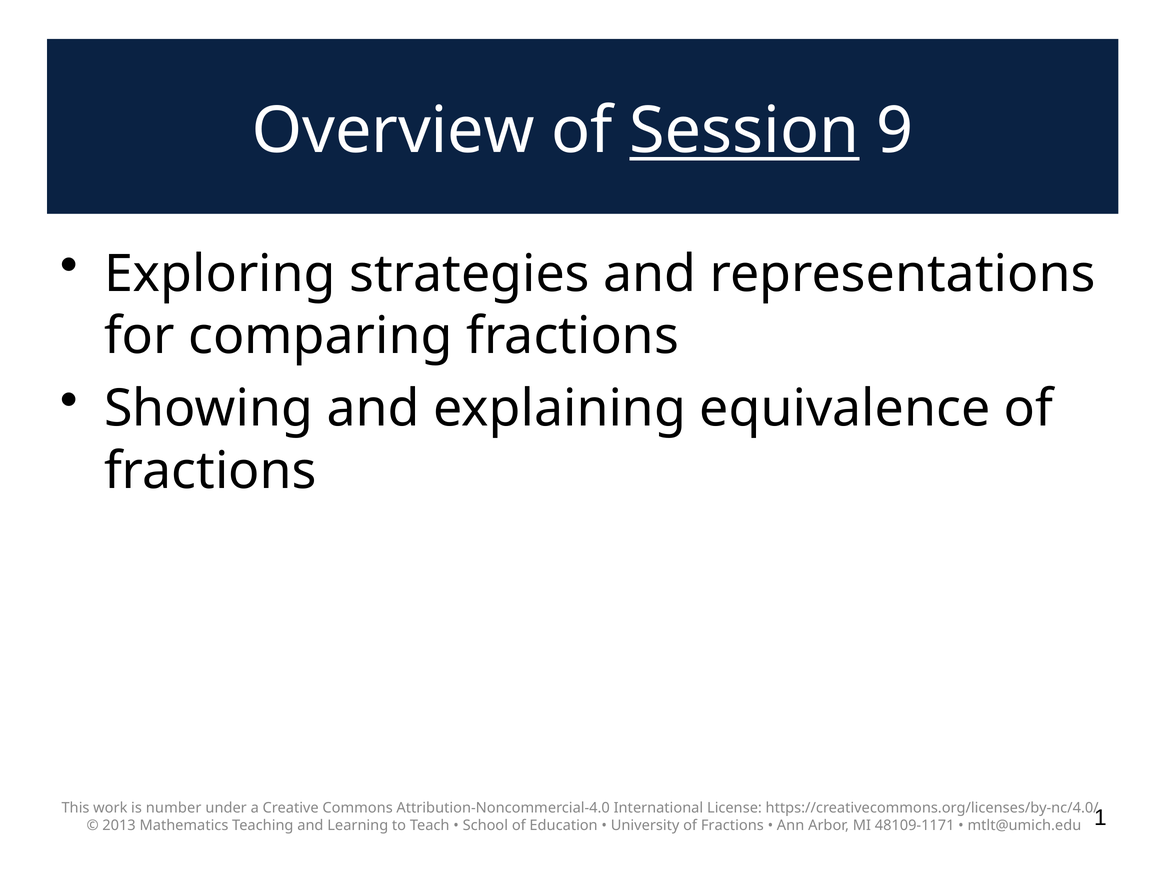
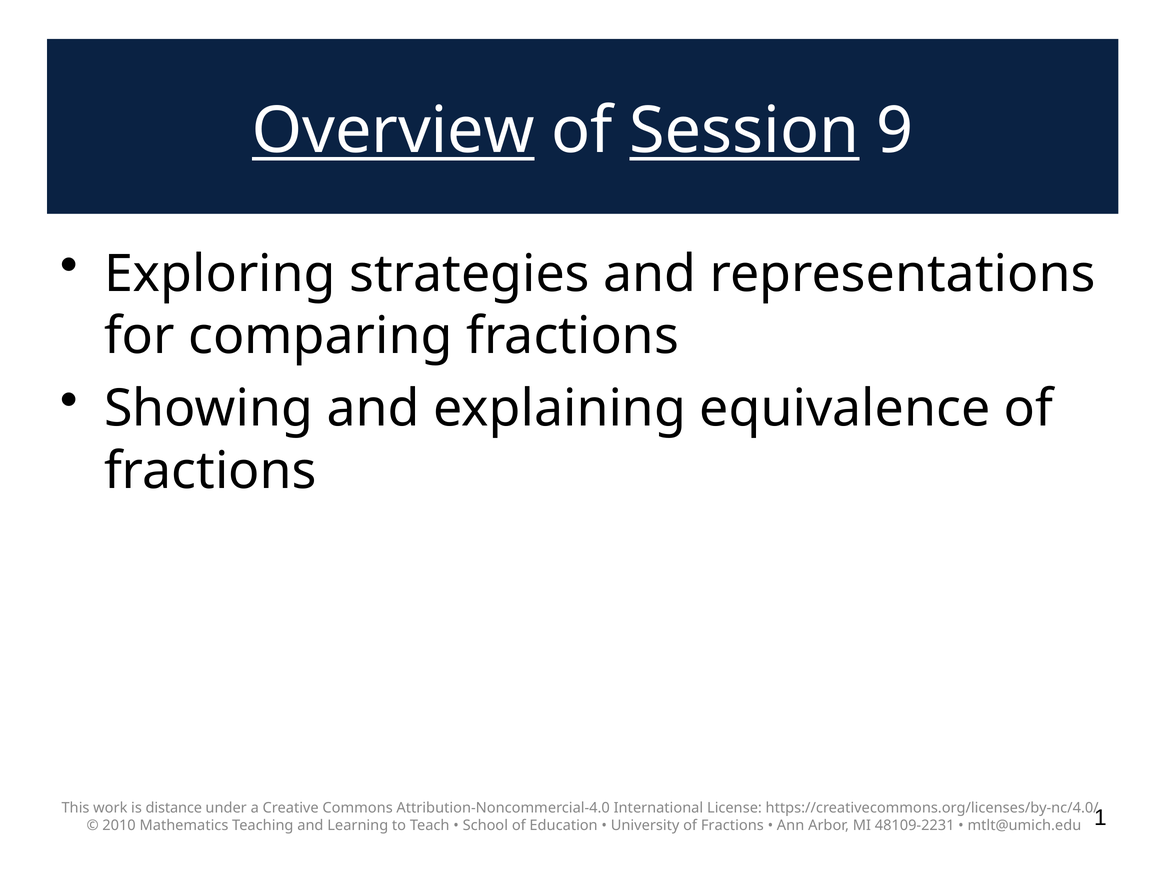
Overview underline: none -> present
number: number -> distance
2013: 2013 -> 2010
48109-1171: 48109-1171 -> 48109-2231
